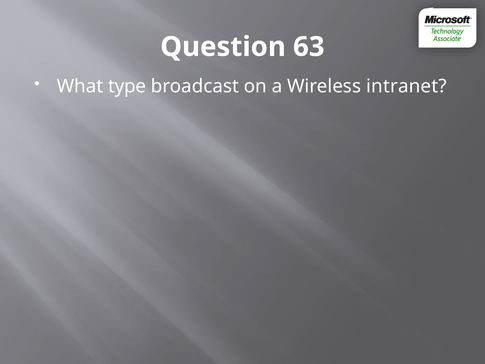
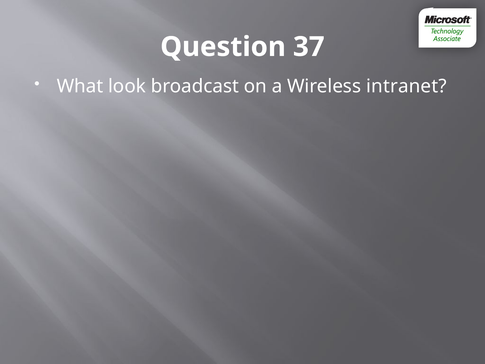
63: 63 -> 37
type: type -> look
